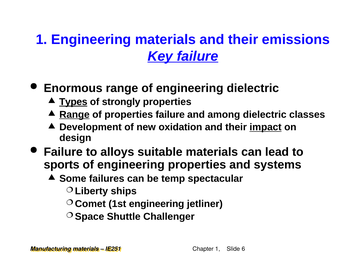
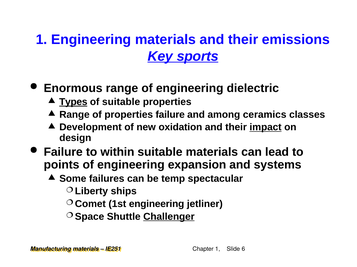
Key failure: failure -> sports
of strongly: strongly -> suitable
Range at (74, 115) underline: present -> none
among dielectric: dielectric -> ceramics
alloys: alloys -> within
sports: sports -> points
engineering properties: properties -> expansion
Challenger underline: none -> present
